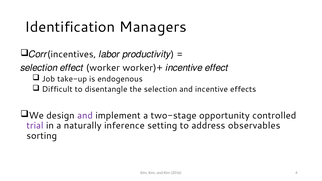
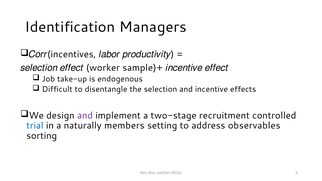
worker)+: worker)+ -> sample)+
opportunity: opportunity -> recruitment
trial colour: purple -> blue
inference: inference -> members
